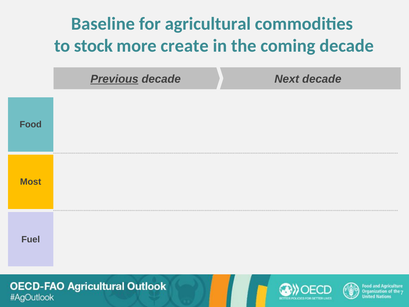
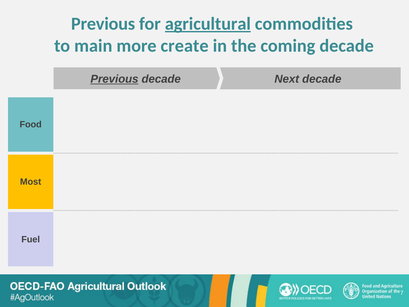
Baseline at (103, 24): Baseline -> Previous
agricultural underline: none -> present
stock: stock -> main
